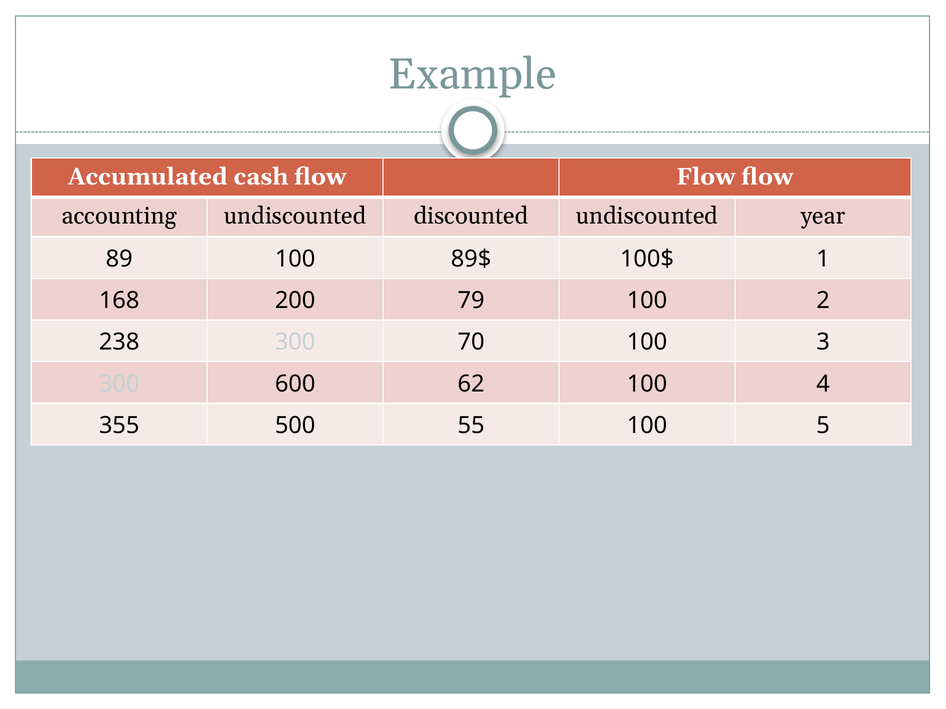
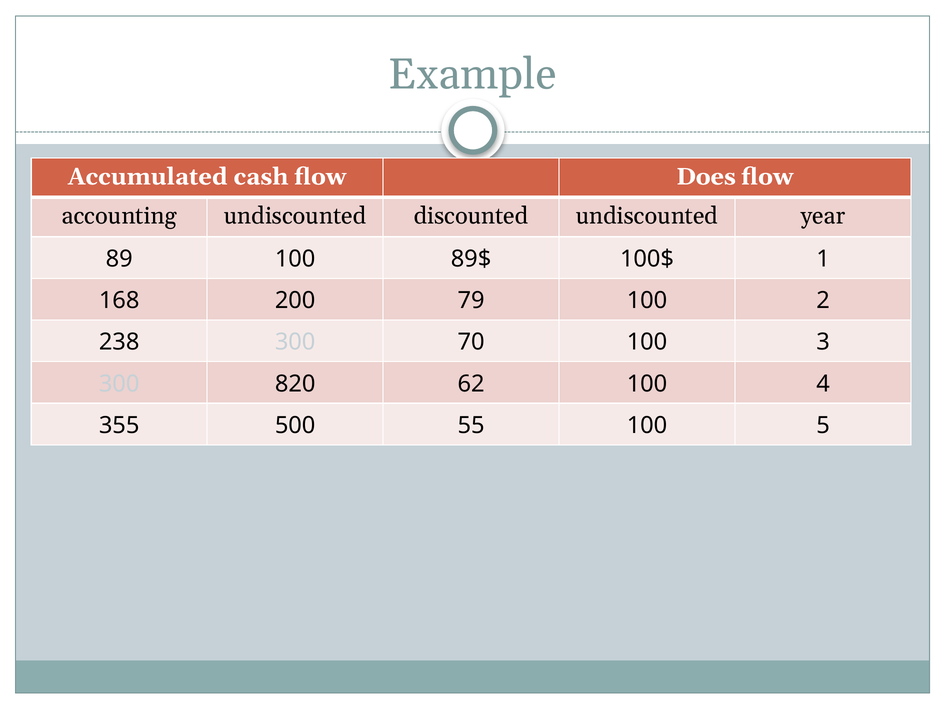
cash flow Flow: Flow -> Does
600: 600 -> 820
